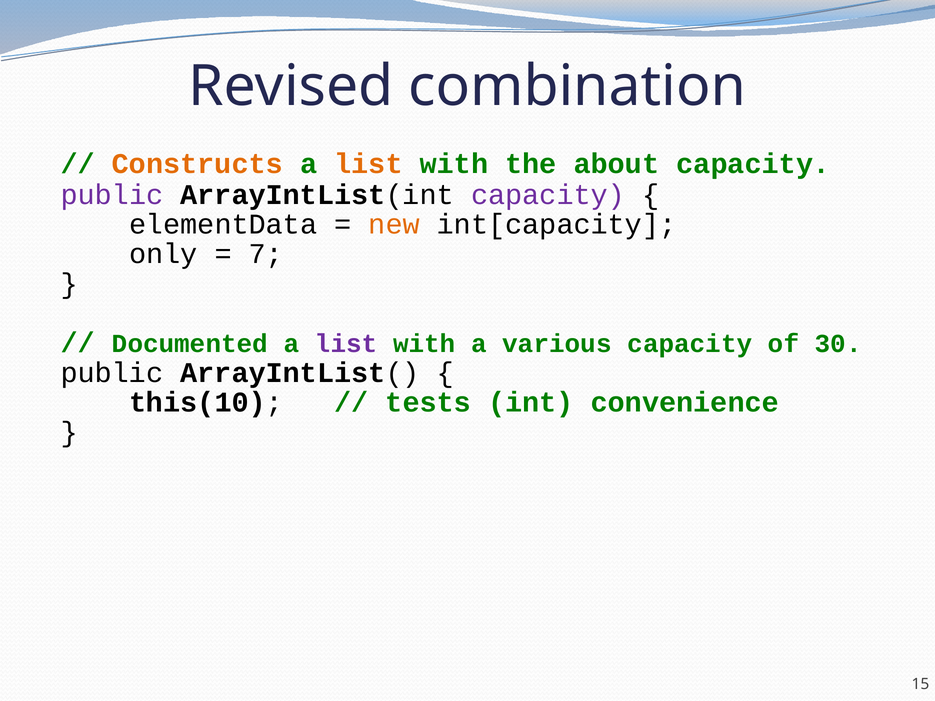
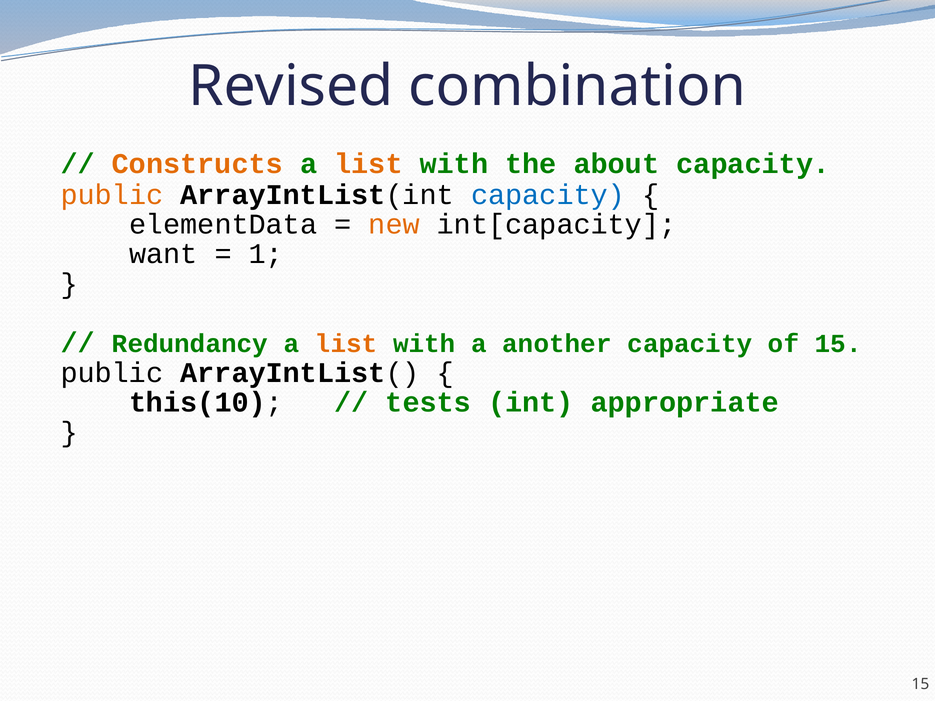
public at (112, 195) colour: purple -> orange
capacity at (548, 195) colour: purple -> blue
only: only -> want
7: 7 -> 1
Documented: Documented -> Redundancy
list at (346, 344) colour: purple -> orange
various: various -> another
of 30: 30 -> 15
convenience: convenience -> appropriate
